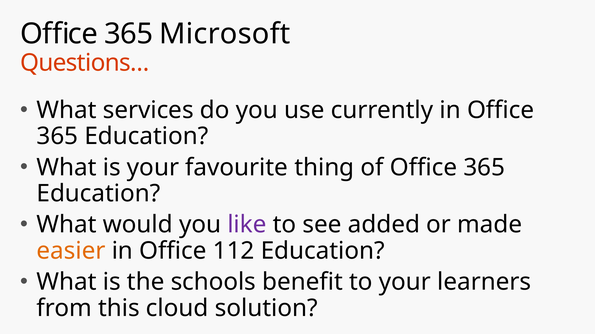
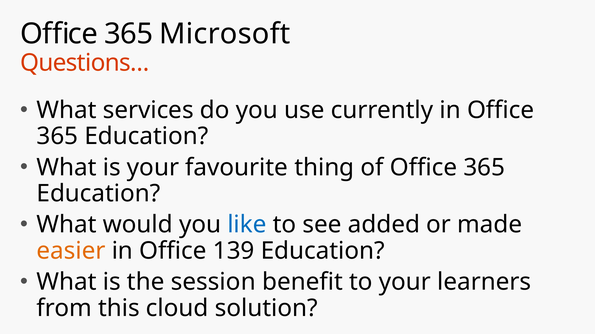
like colour: purple -> blue
112: 112 -> 139
schools: schools -> session
